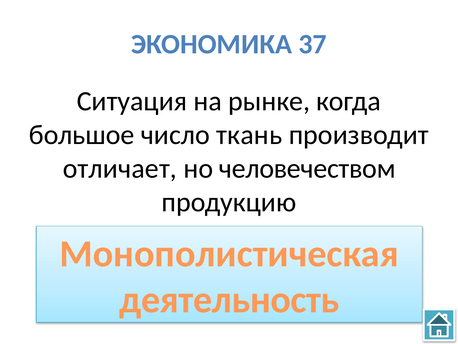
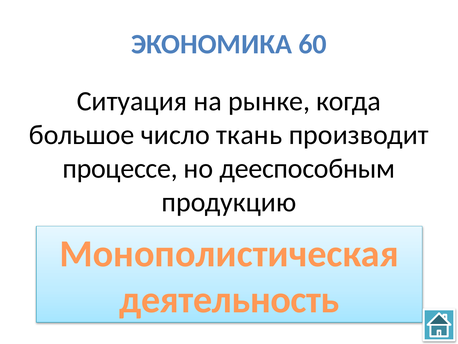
37: 37 -> 60
отличает: отличает -> процессе
человечеством: человечеством -> дееспособным
